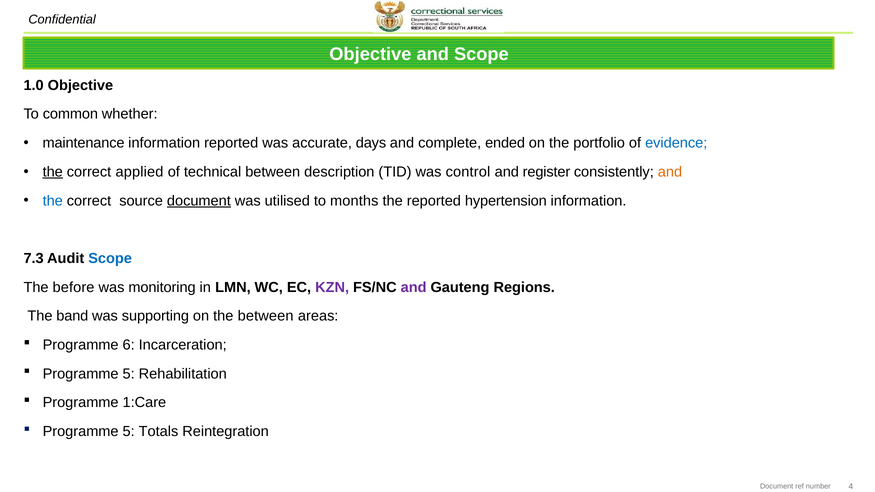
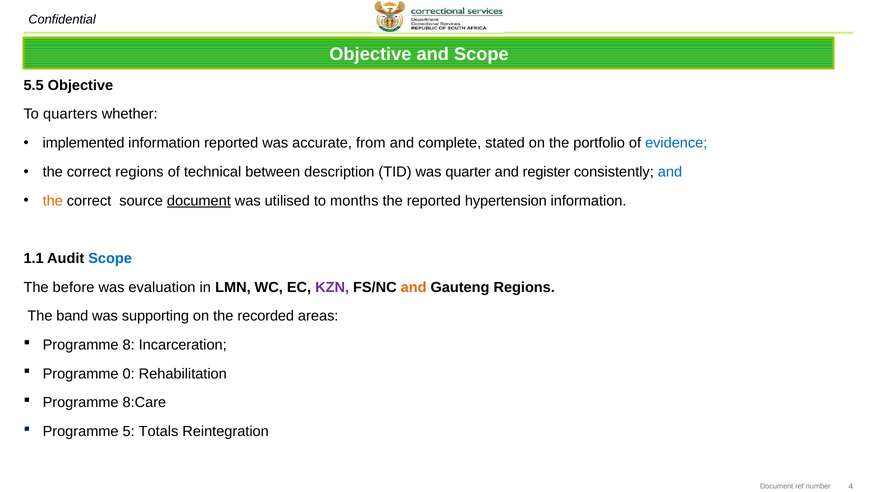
1.0: 1.0 -> 5.5
common: common -> quarters
maintenance: maintenance -> implemented
days: days -> from
ended: ended -> stated
the at (53, 172) underline: present -> none
correct applied: applied -> regions
control: control -> quarter
and at (670, 172) colour: orange -> blue
the at (53, 201) colour: blue -> orange
7.3: 7.3 -> 1.1
monitoring: monitoring -> evaluation
and at (414, 287) colour: purple -> orange
the between: between -> recorded
6: 6 -> 8
5 at (129, 374): 5 -> 0
1:Care: 1:Care -> 8:Care
